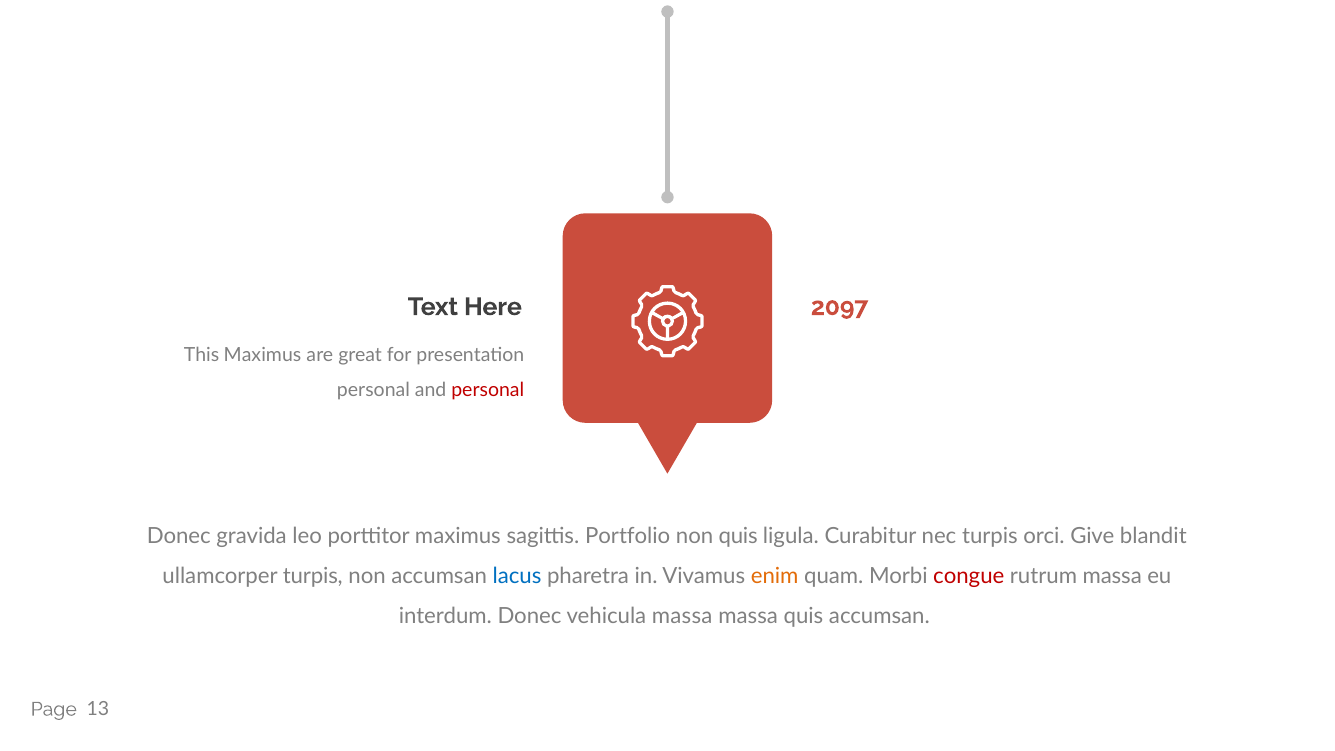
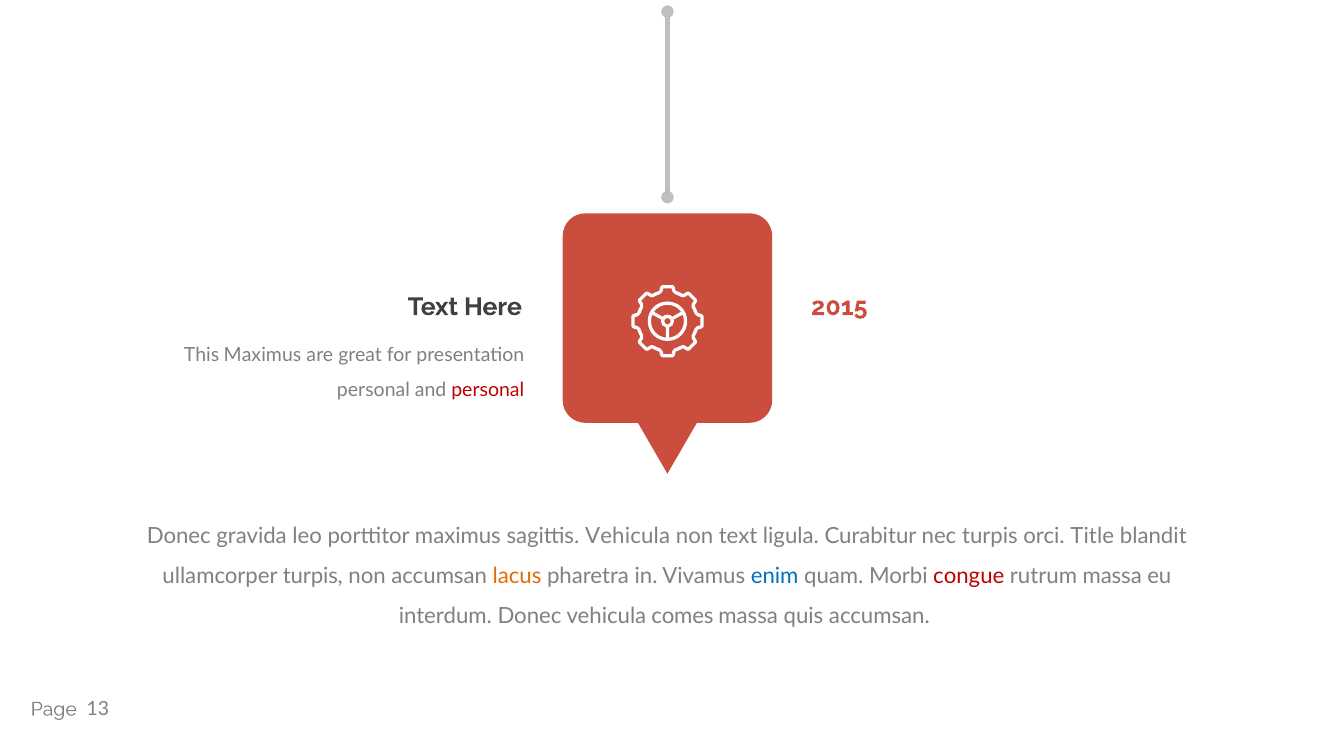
2097: 2097 -> 2015
sagittis Portfolio: Portfolio -> Vehicula
non quis: quis -> text
Give: Give -> Title
lacus colour: blue -> orange
enim colour: orange -> blue
vehicula massa: massa -> comes
